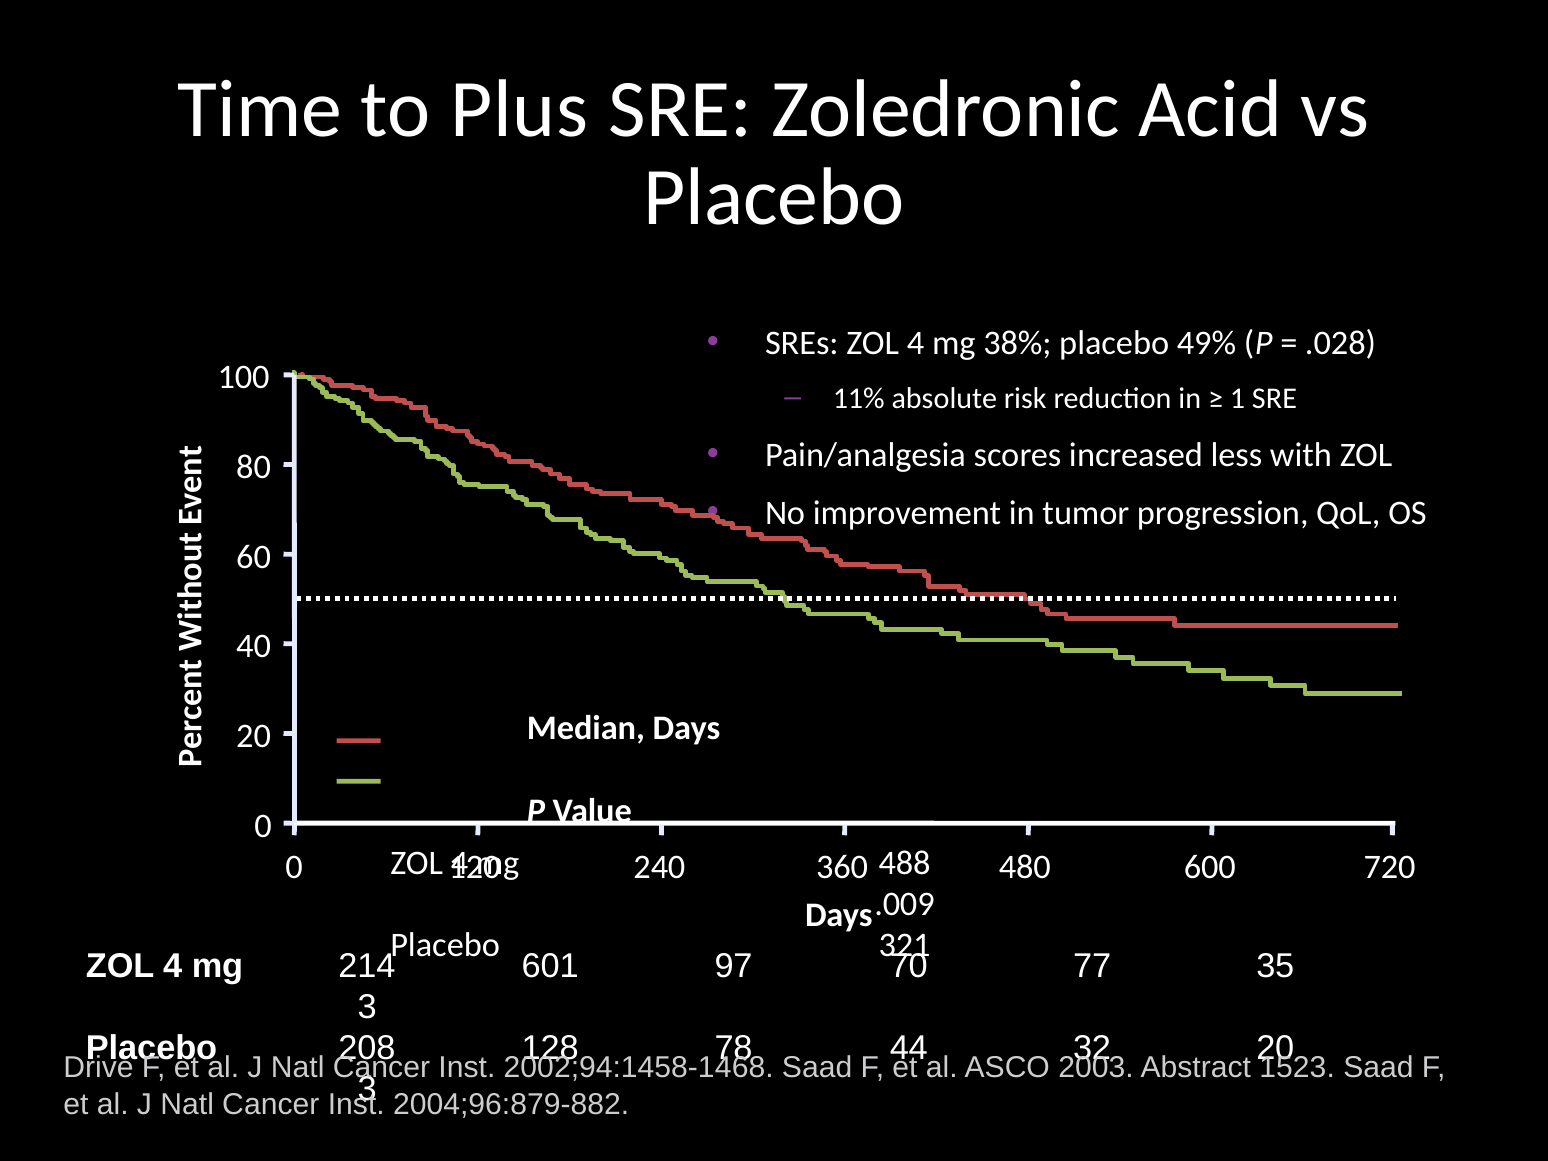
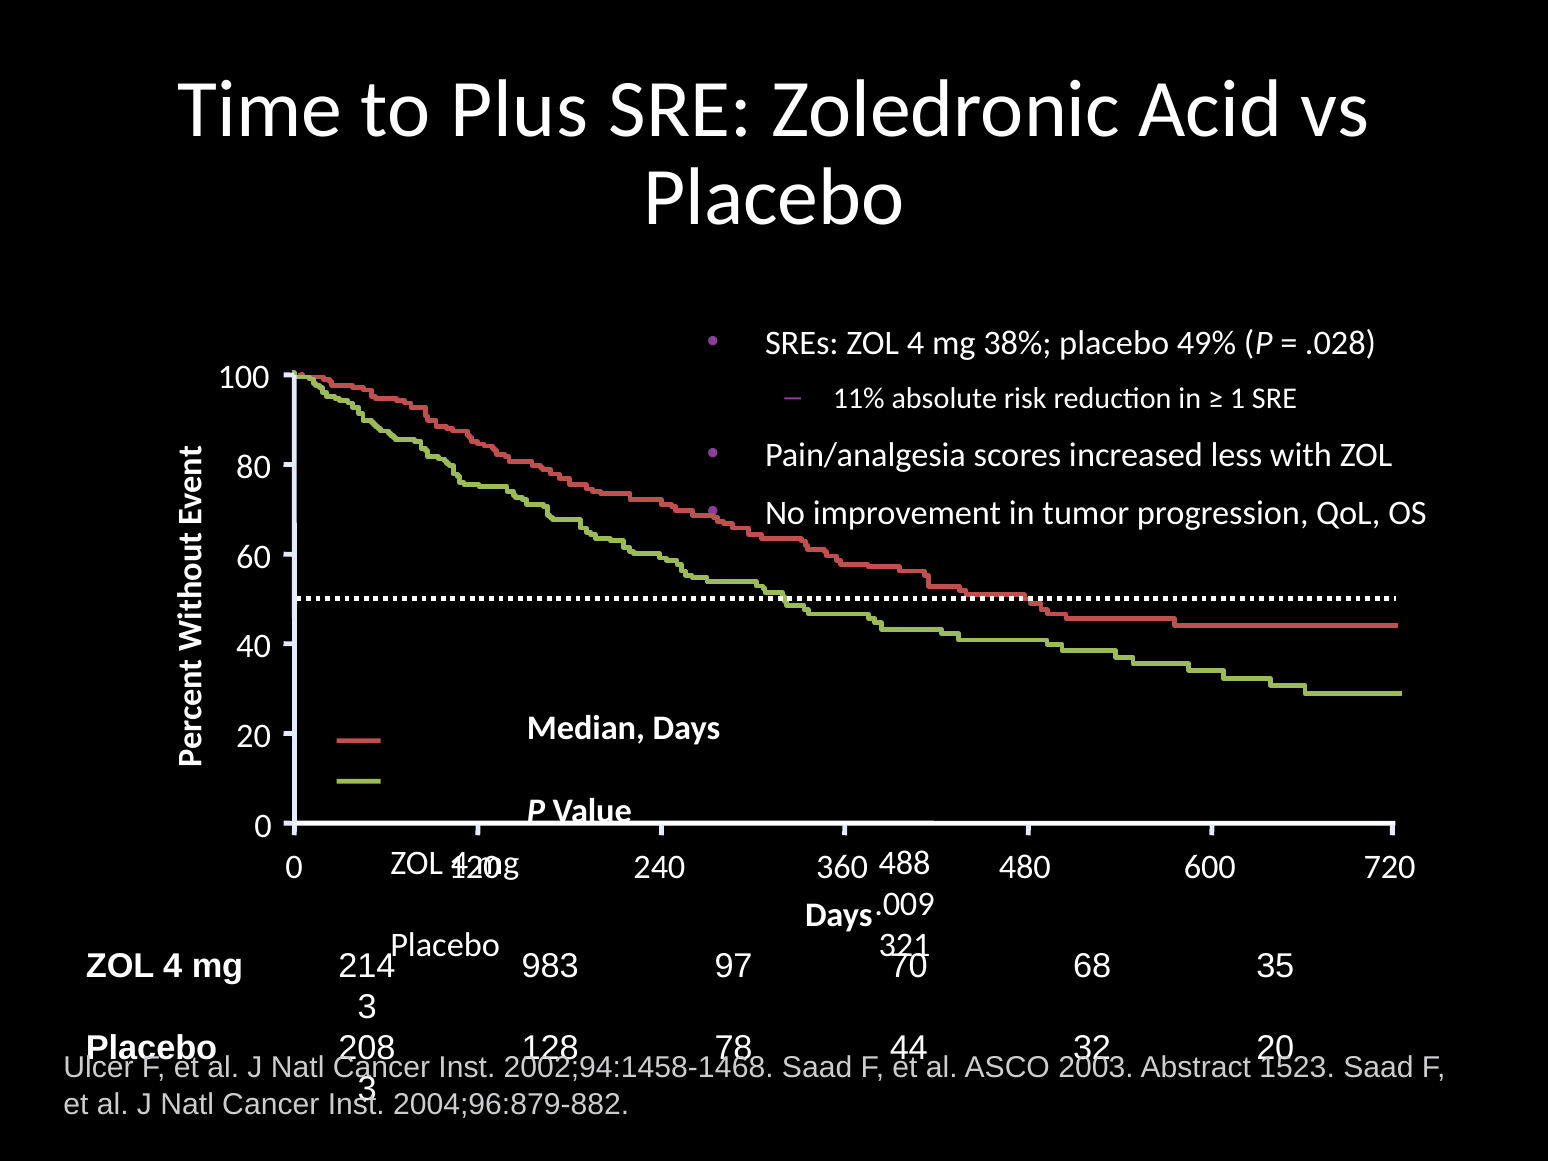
601: 601 -> 983
77: 77 -> 68
Drive: Drive -> Ulcer
